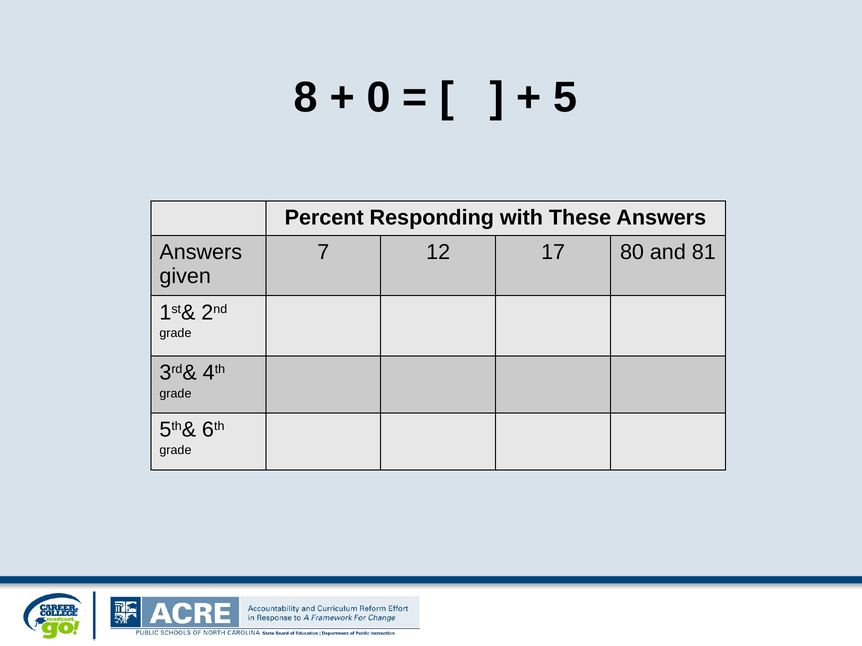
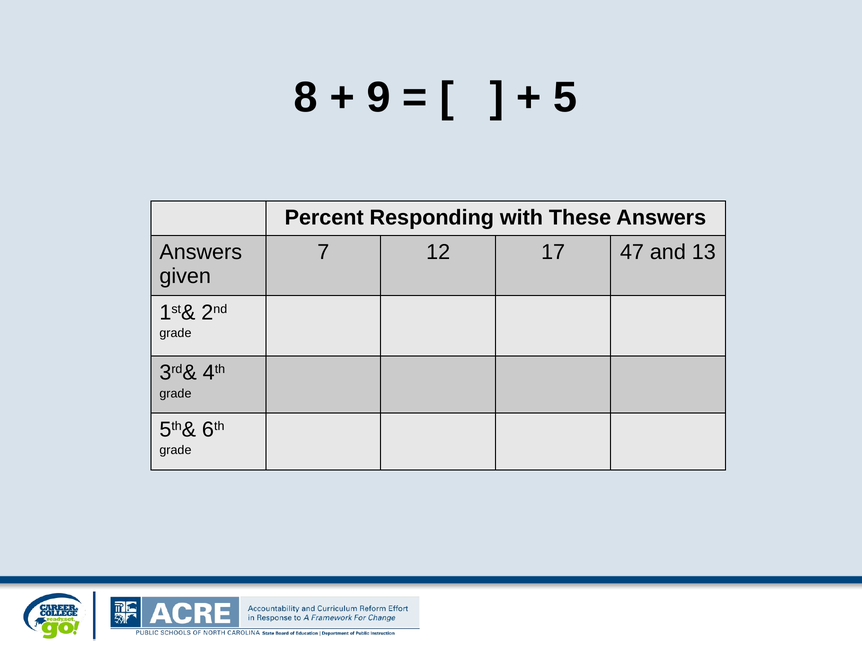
0: 0 -> 9
80: 80 -> 47
81: 81 -> 13
